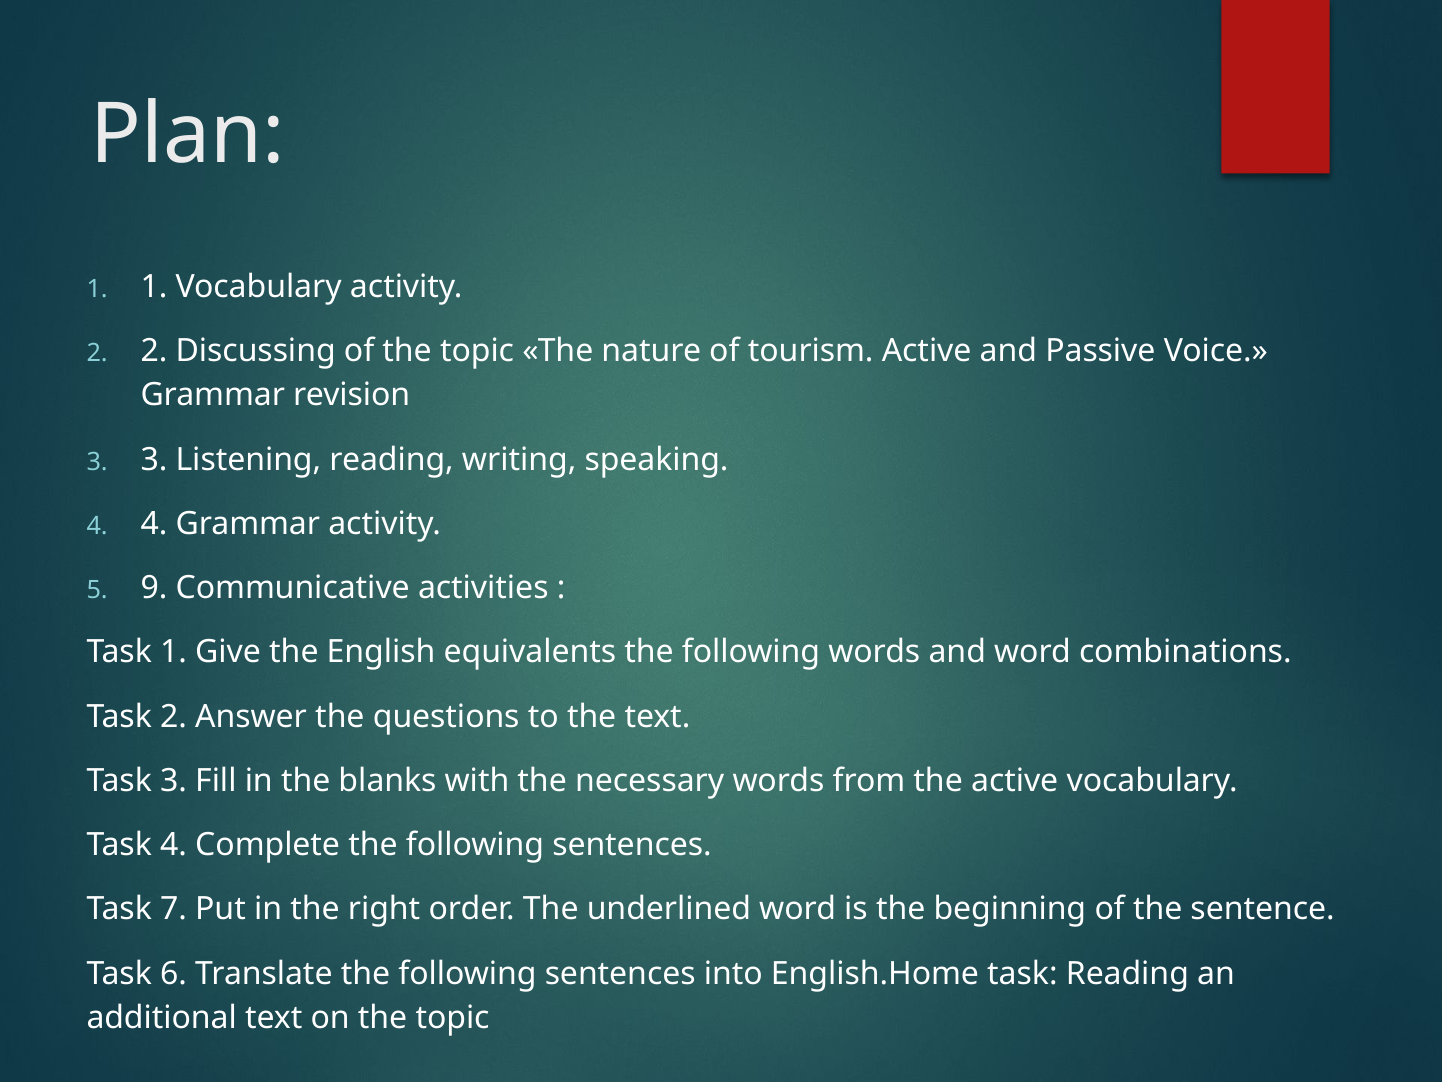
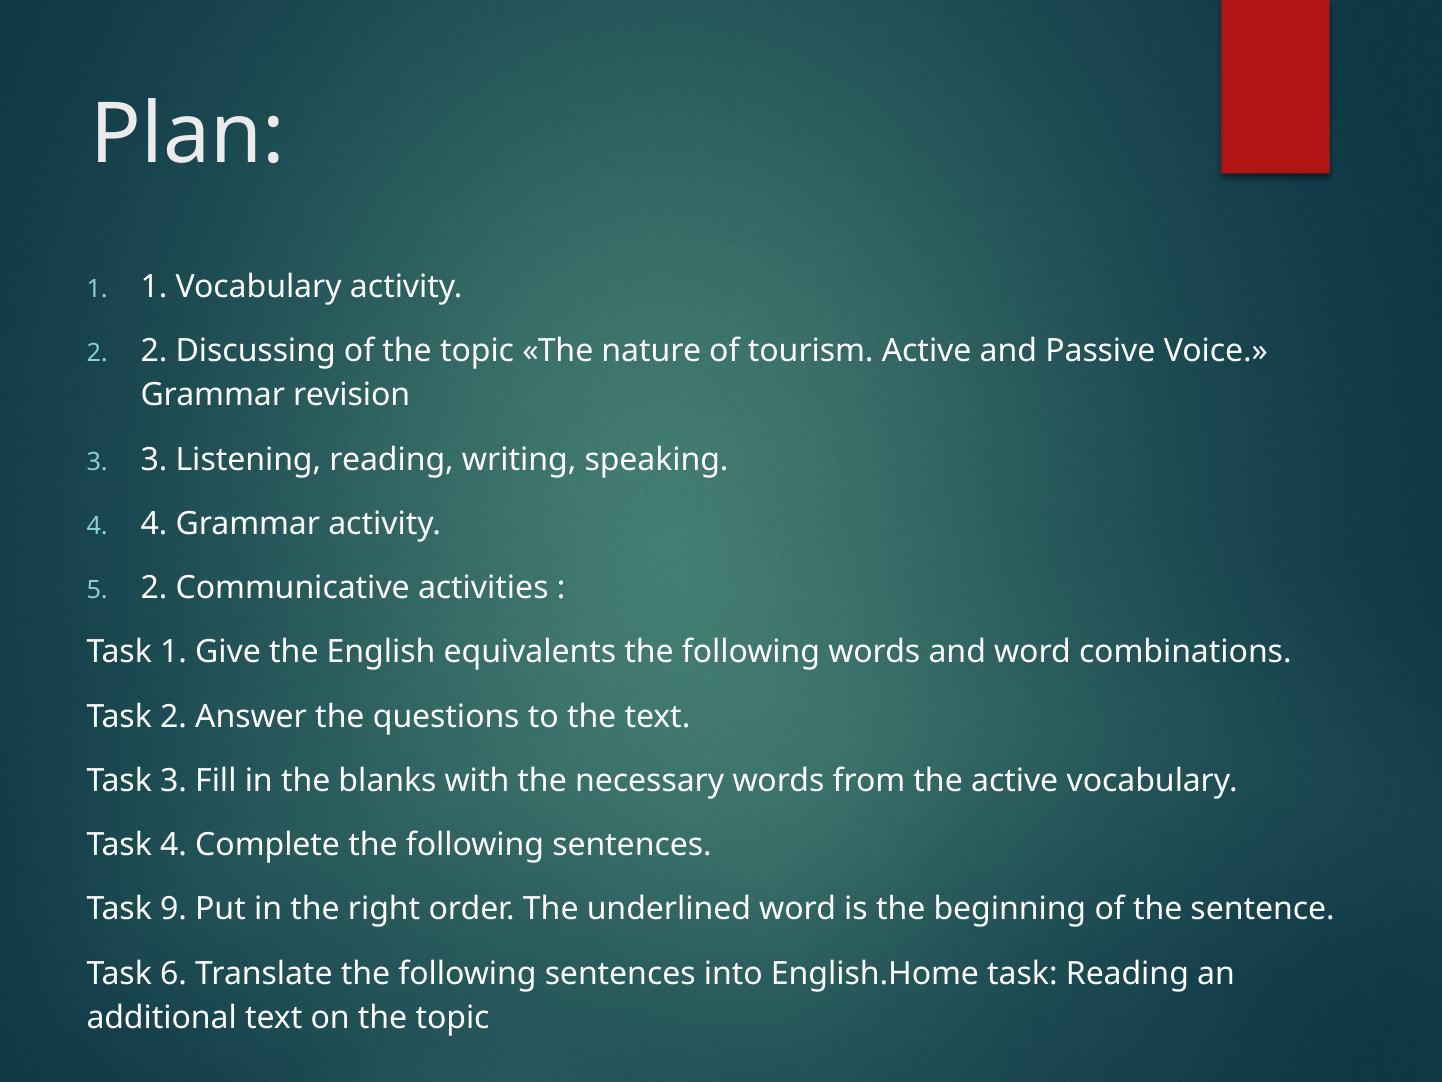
5 9: 9 -> 2
7: 7 -> 9
